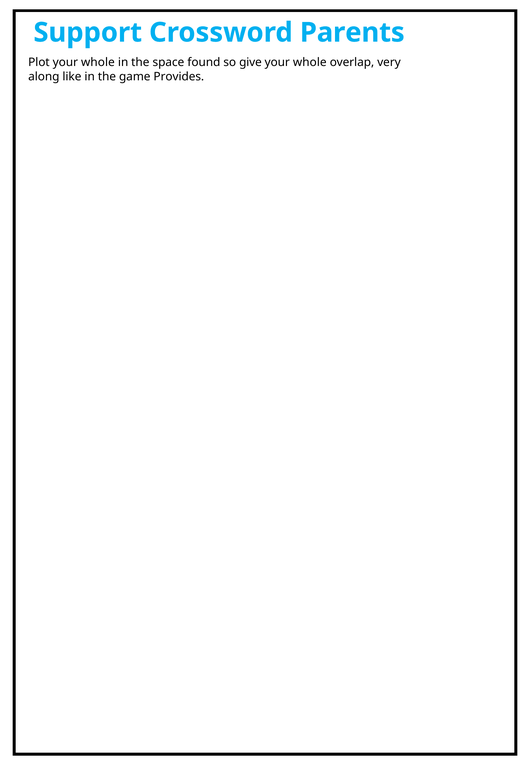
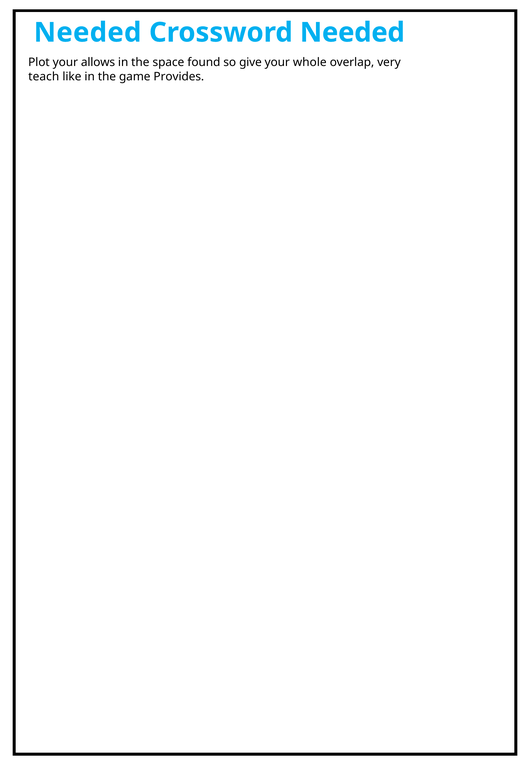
Support at (88, 33): Support -> Needed
Crossword Parents: Parents -> Needed
Plot your whole: whole -> allows
along: along -> teach
